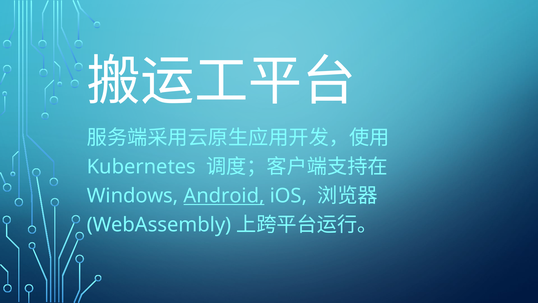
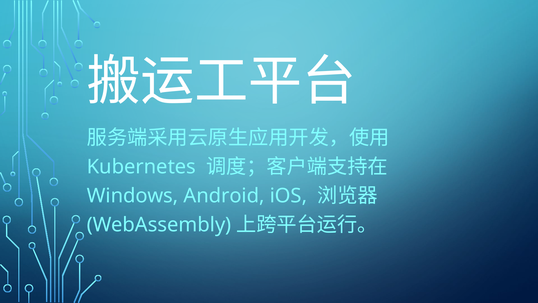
Android underline: present -> none
